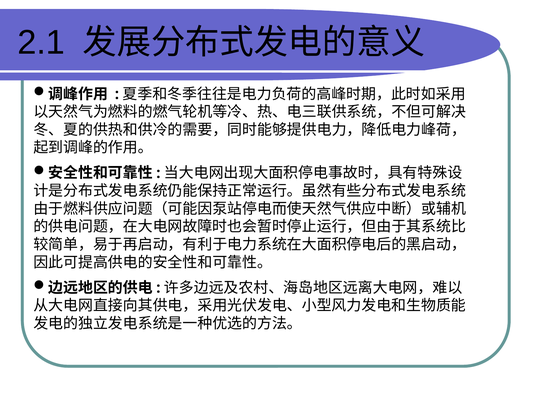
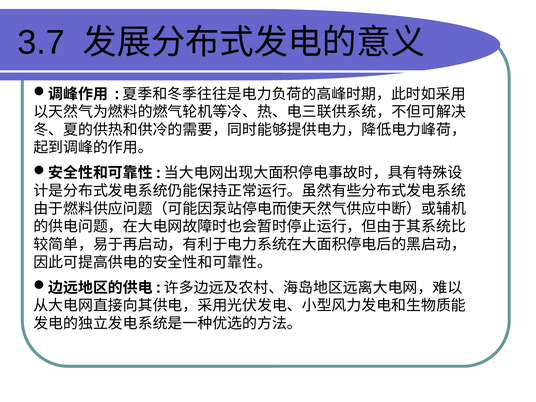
2.1: 2.1 -> 3.7
